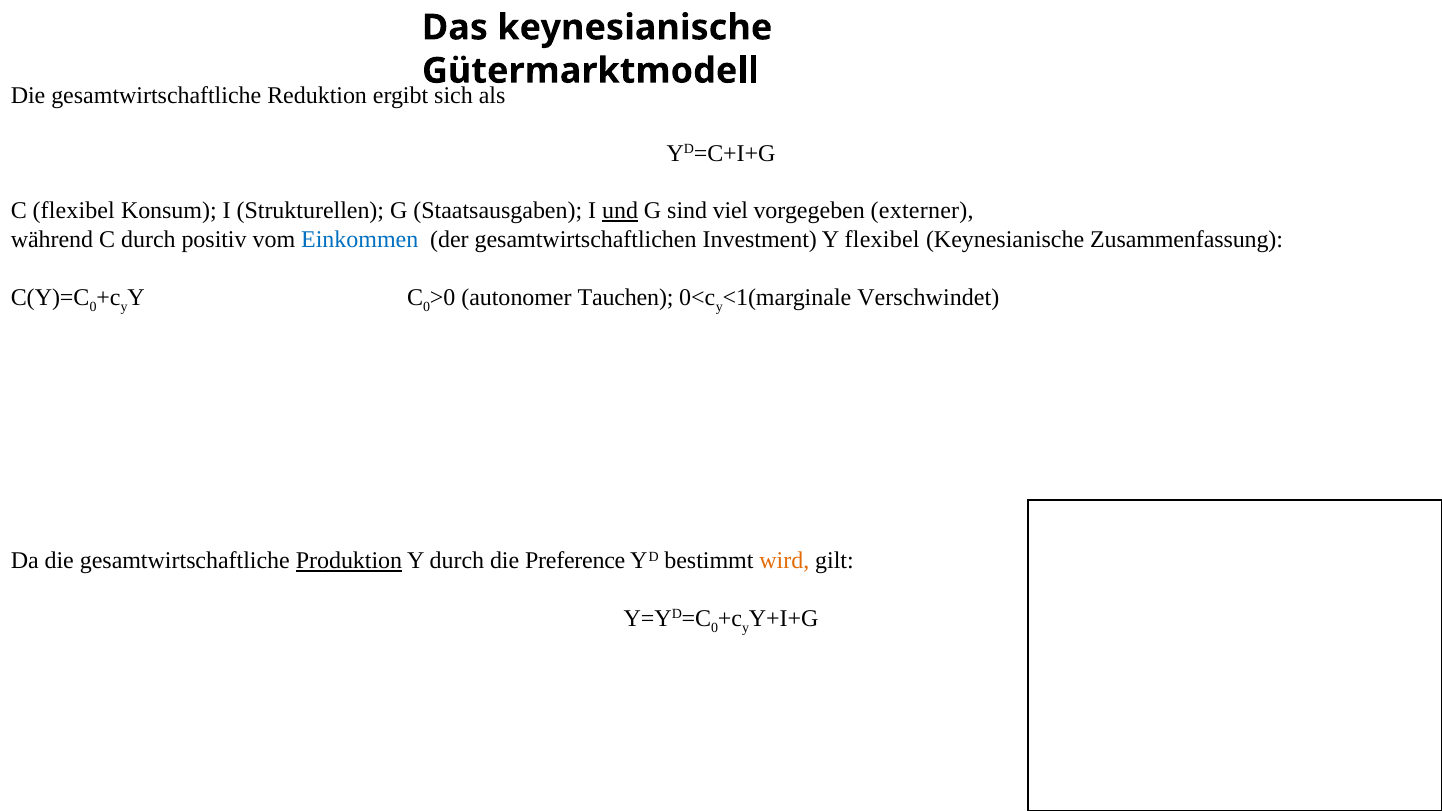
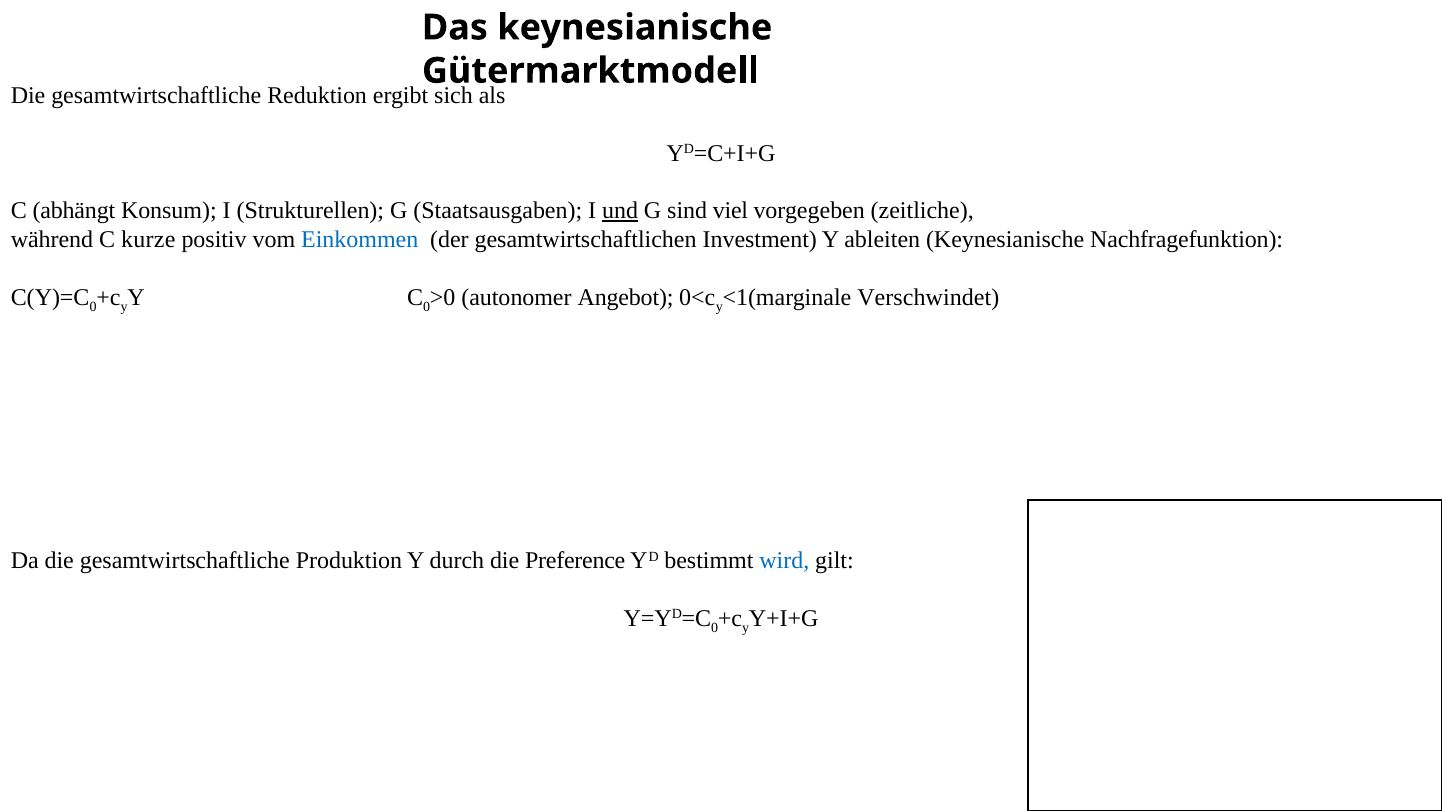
C flexibel: flexibel -> abhängt
externer: externer -> zeitliche
C durch: durch -> kurze
Y flexibel: flexibel -> ableiten
Zusammenfassung: Zusammenfassung -> Nachfragefunktion
Tauchen: Tauchen -> Angebot
Produktion underline: present -> none
wird colour: orange -> blue
